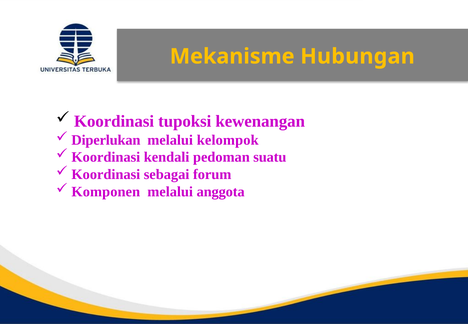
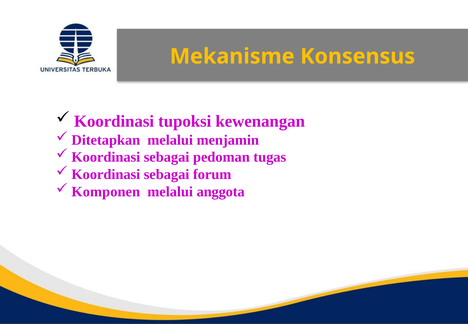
Hubungan: Hubungan -> Konsensus
Diperlukan: Diperlukan -> Ditetapkan
kelompok: kelompok -> menjamin
kendali at (167, 157): kendali -> sebagai
suatu: suatu -> tugas
